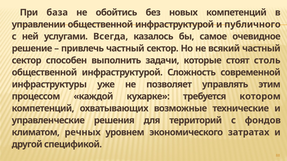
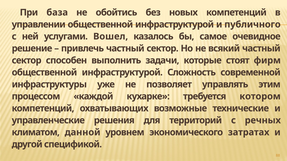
Всегда: Всегда -> Вошел
столь: столь -> фирм
фондов: фондов -> речных
речных: речных -> данной
